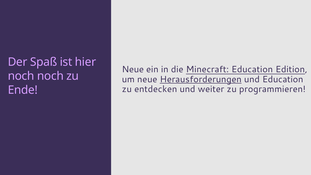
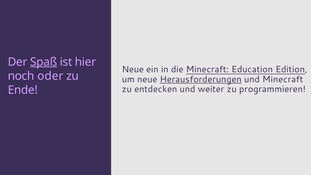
Spaß underline: none -> present
noch noch: noch -> oder
und Education: Education -> Minecraft
